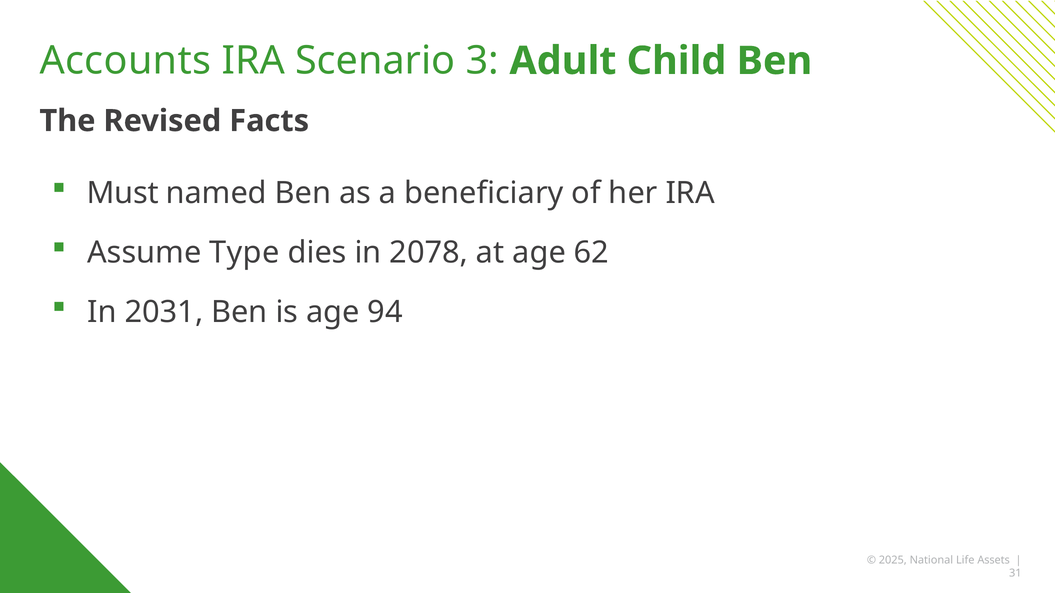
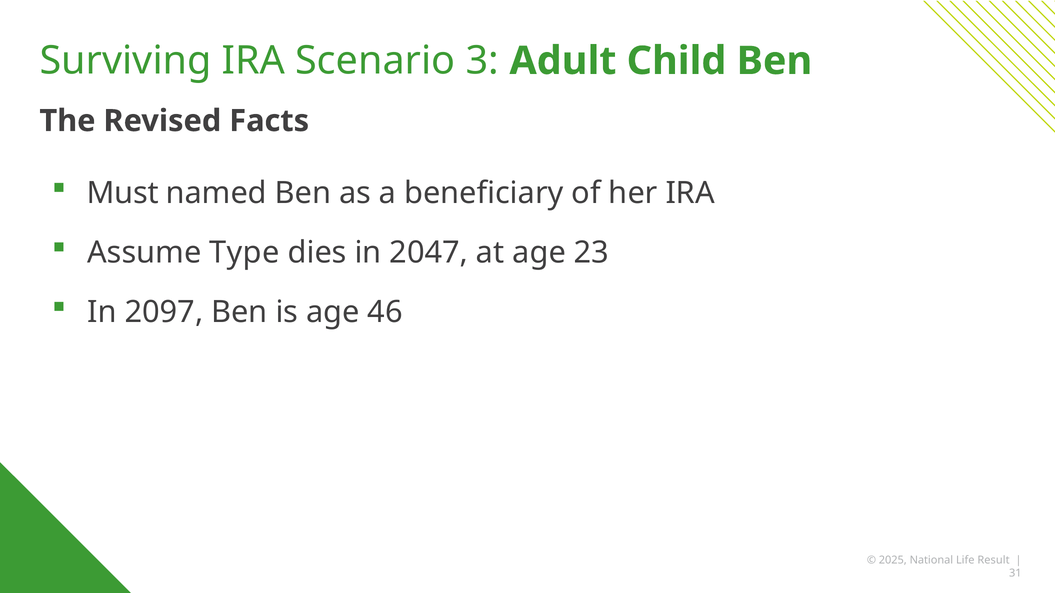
Accounts: Accounts -> Surviving
2078: 2078 -> 2047
62: 62 -> 23
2031: 2031 -> 2097
94: 94 -> 46
Assets: Assets -> Result
